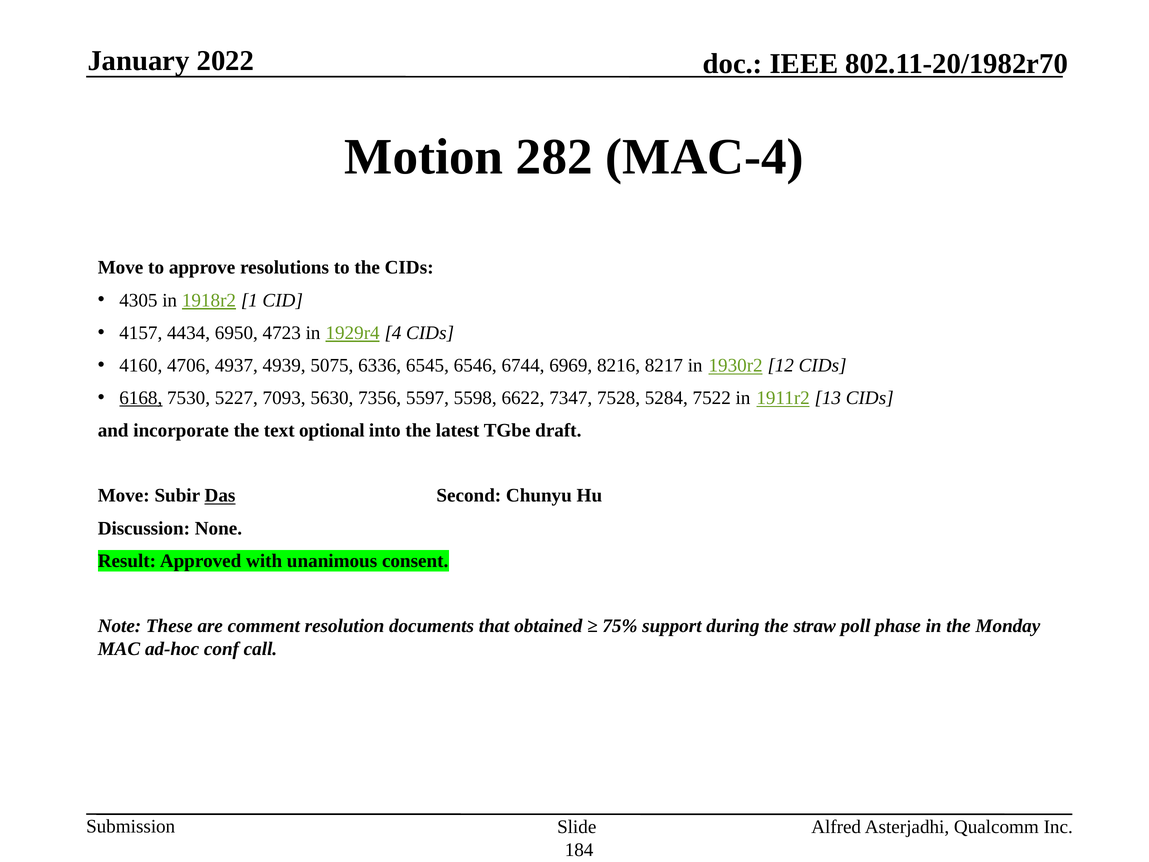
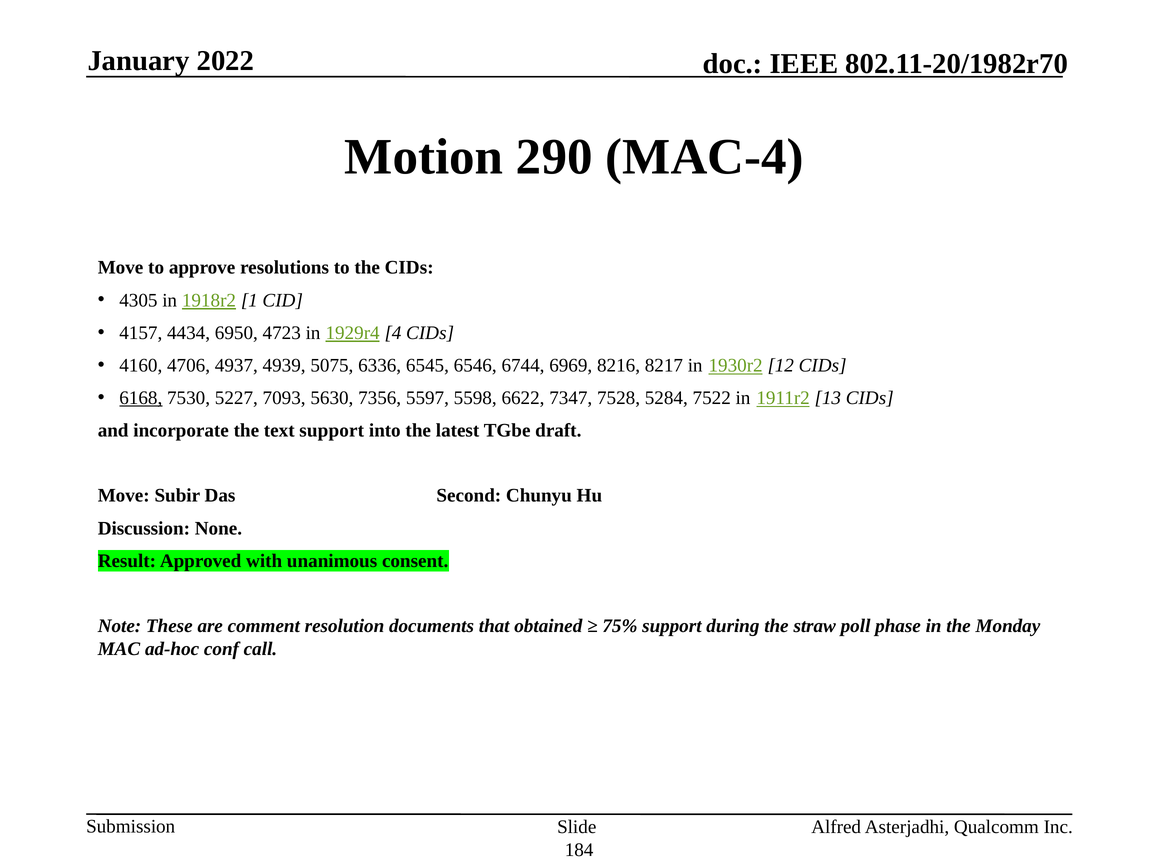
282: 282 -> 290
text optional: optional -> support
Das underline: present -> none
